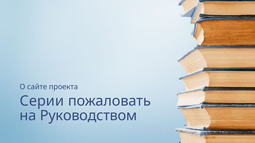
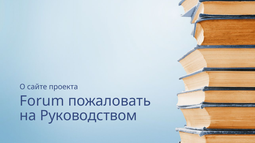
Серии: Серии -> Forum
